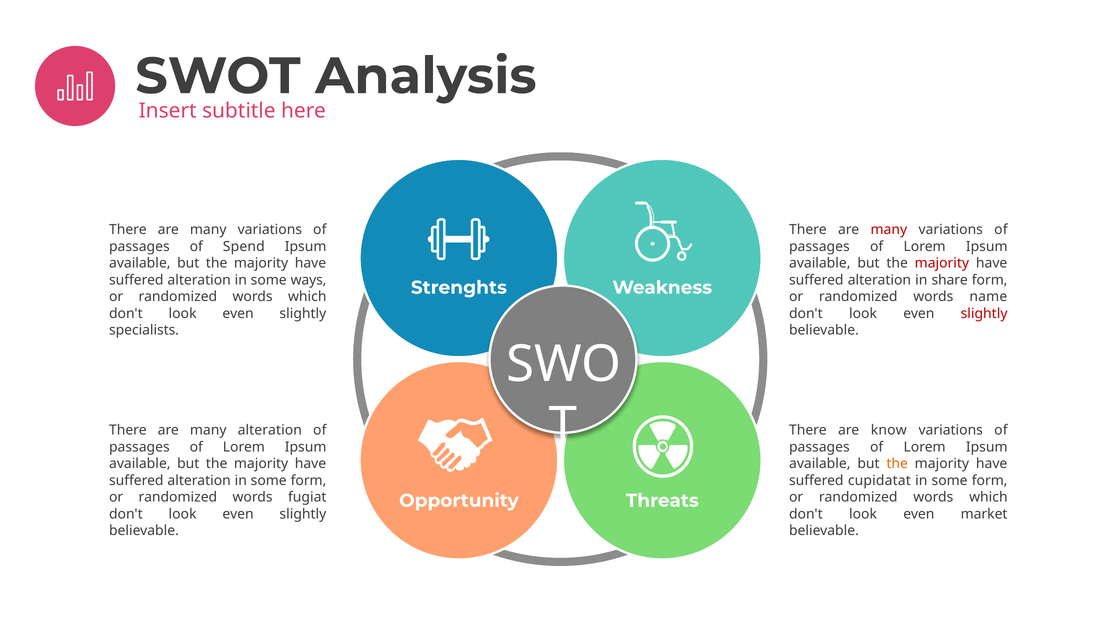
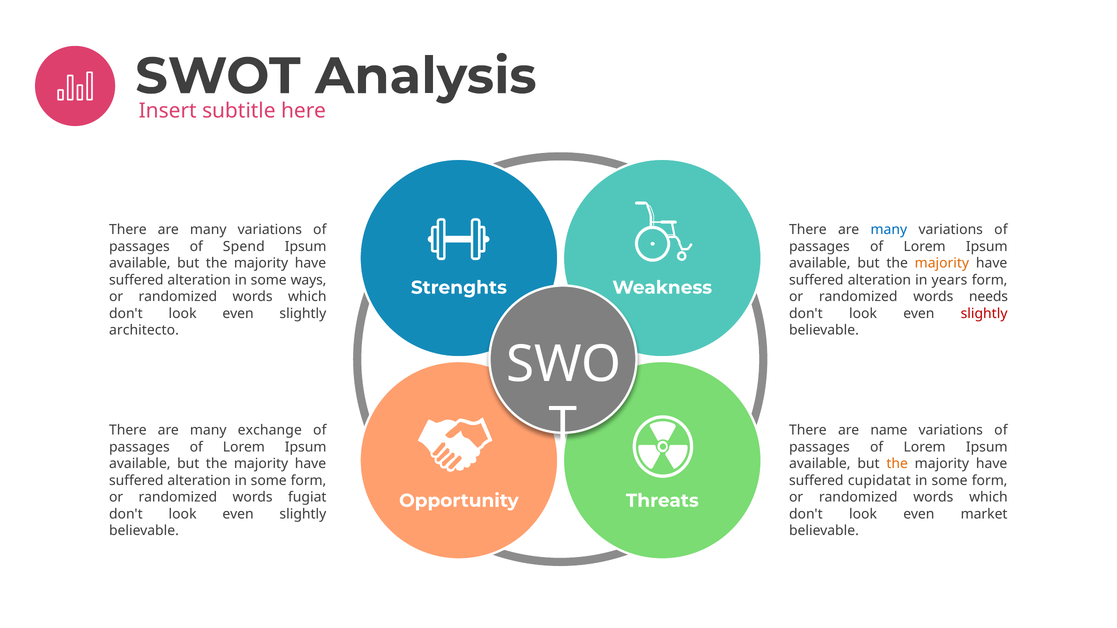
many at (889, 230) colour: red -> blue
majority at (942, 263) colour: red -> orange
share: share -> years
name: name -> needs
specialists: specialists -> architecto
many alteration: alteration -> exchange
know: know -> name
